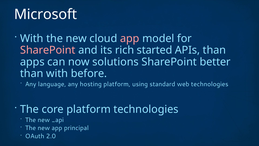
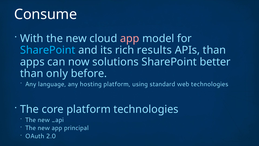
Microsoft: Microsoft -> Consume
SharePoint at (48, 50) colour: pink -> light blue
started: started -> results
than with: with -> only
